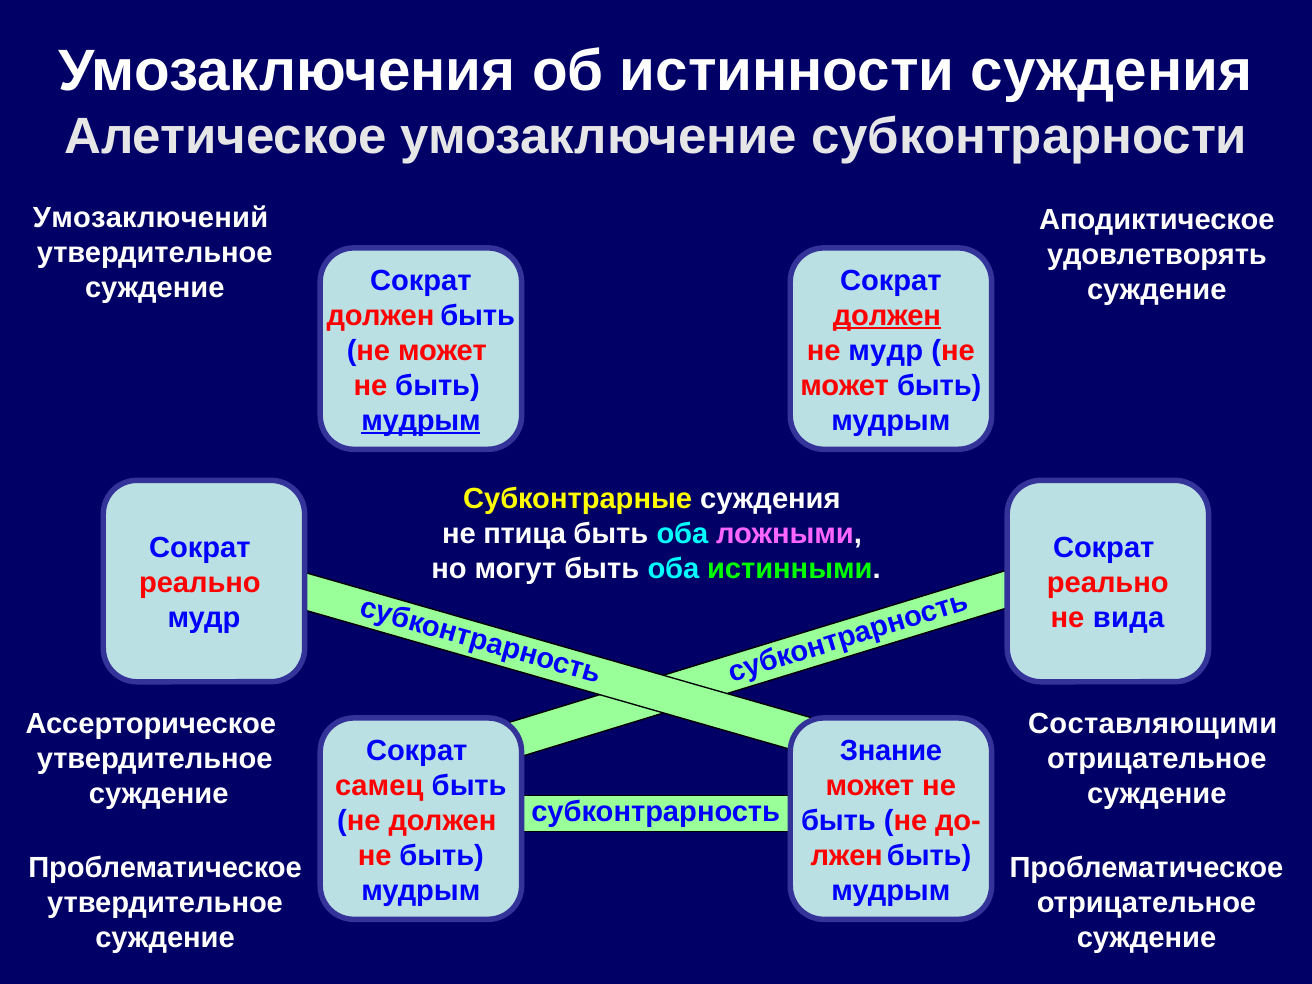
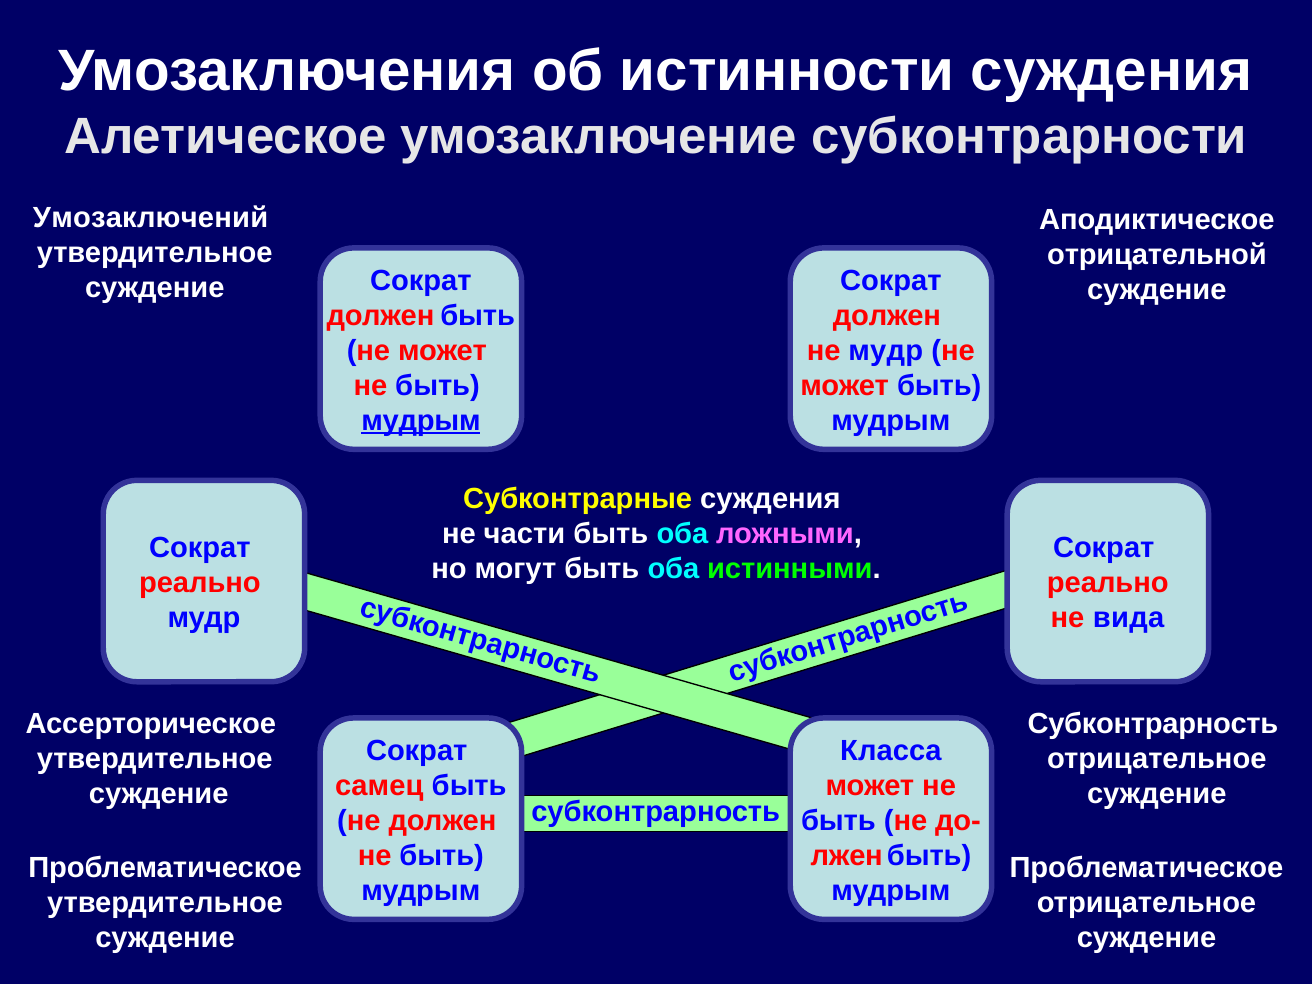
удовлетворять: удовлетворять -> отрицательной
должен at (887, 316) underline: present -> none
птица: птица -> части
Составляющими at (1153, 724): Составляющими -> Субконтрарность
Знание: Знание -> Класса
